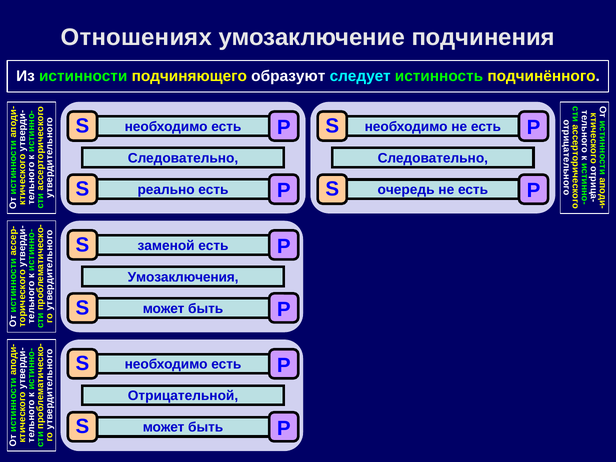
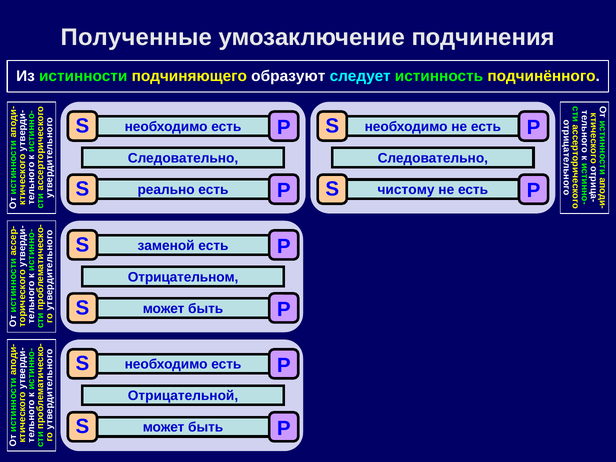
Отношениях: Отношениях -> Полученные
очередь: очередь -> чистому
Умозаключения: Умозаключения -> Отрицательном
